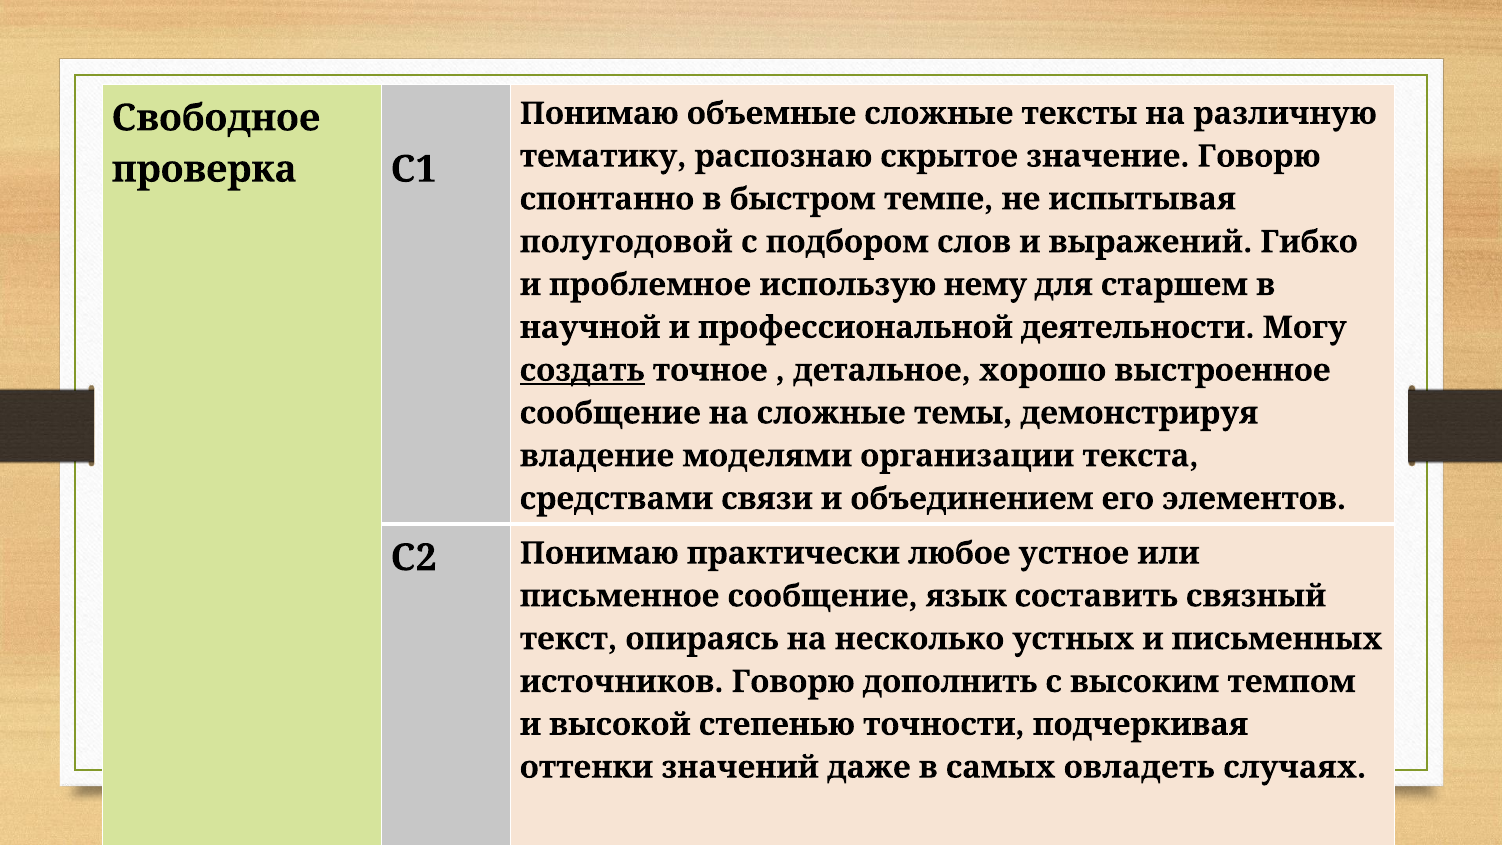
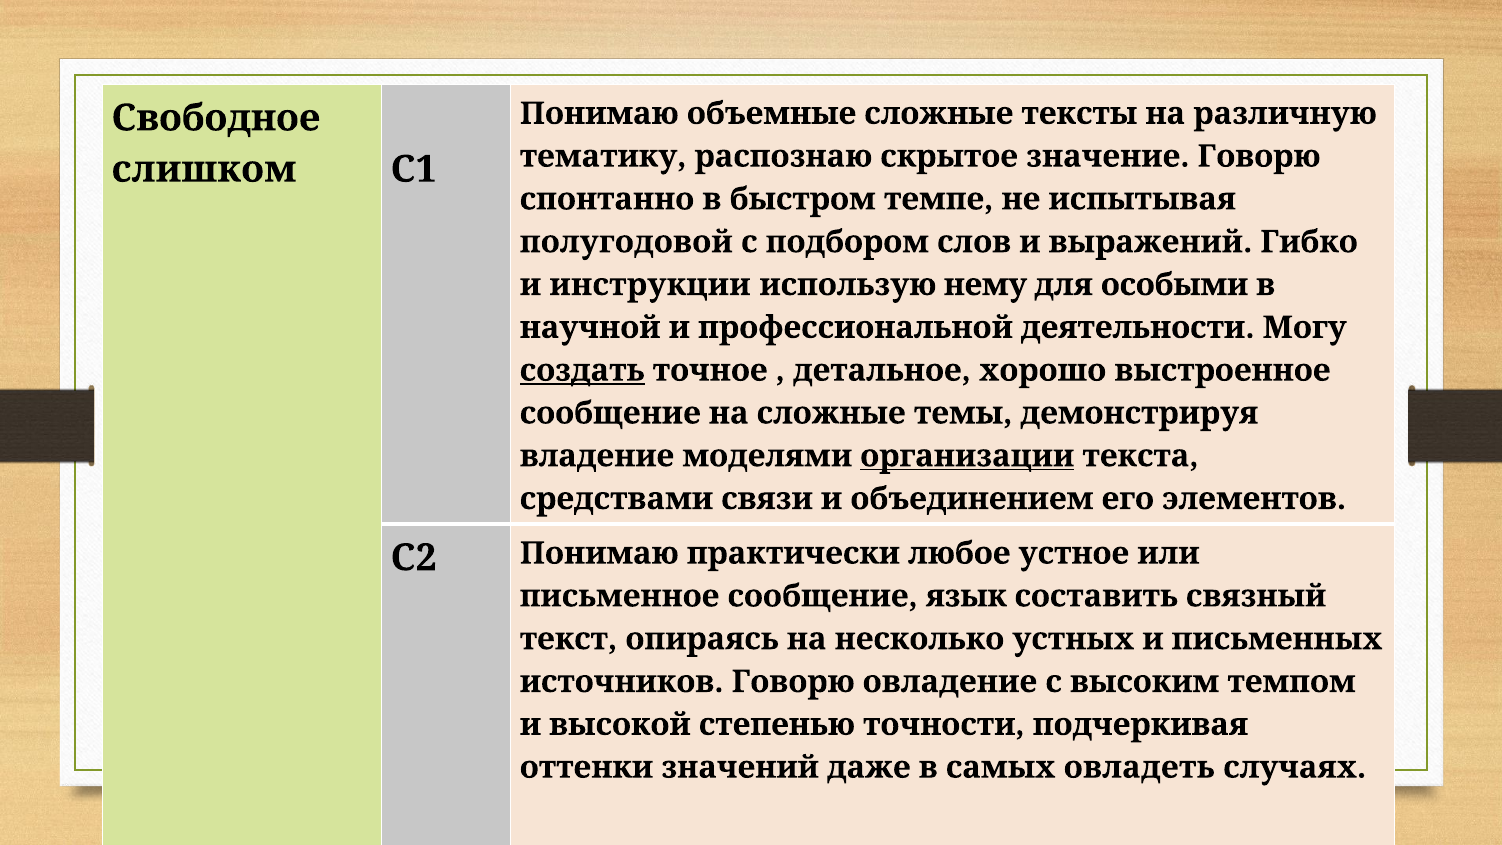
проверка: проверка -> слишком
проблемное: проблемное -> инструкции
старшем: старшем -> особыми
организации underline: none -> present
дополнить: дополнить -> овладение
